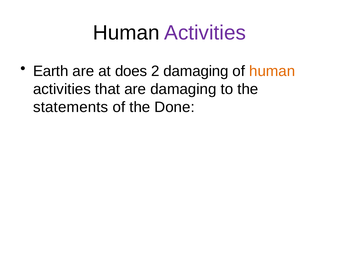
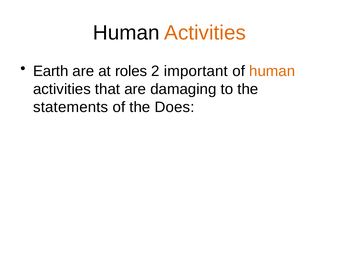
Activities at (205, 33) colour: purple -> orange
does: does -> roles
2 damaging: damaging -> important
Done: Done -> Does
